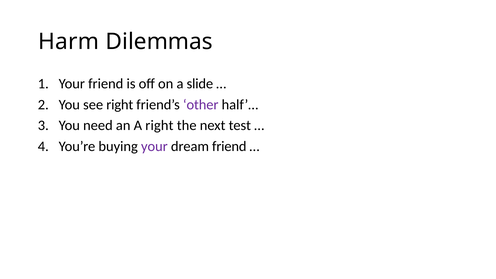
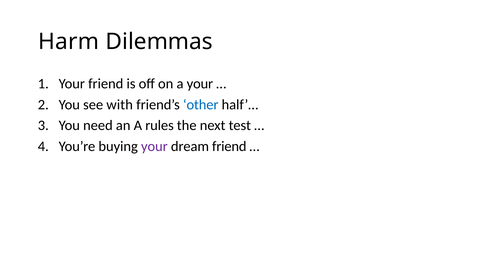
a slide: slide -> your
see right: right -> with
other colour: purple -> blue
A right: right -> rules
